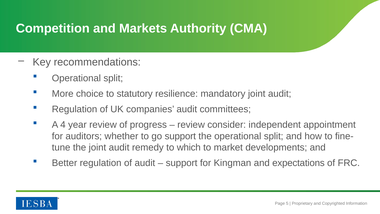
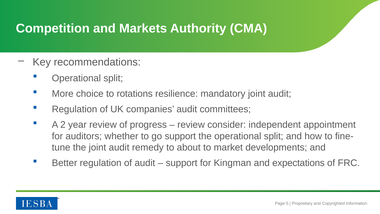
statutory: statutory -> rotations
4: 4 -> 2
which: which -> about
